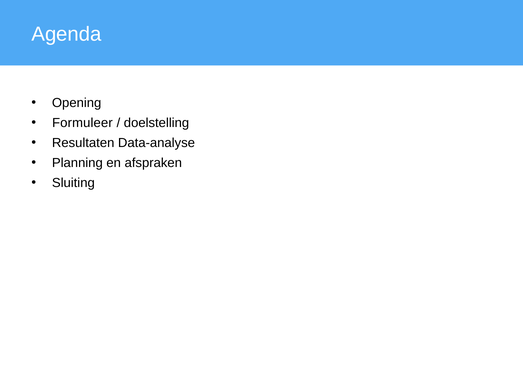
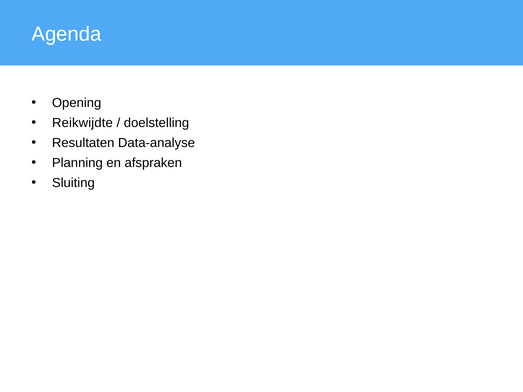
Formuleer: Formuleer -> Reikwijdte
